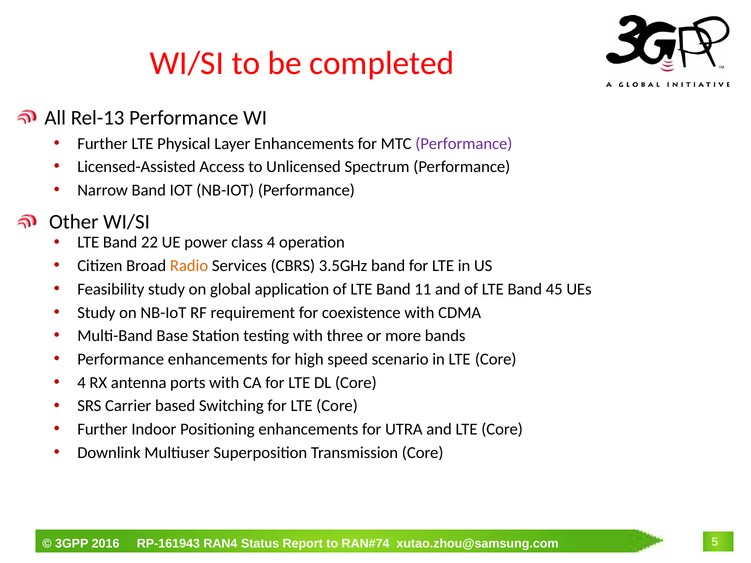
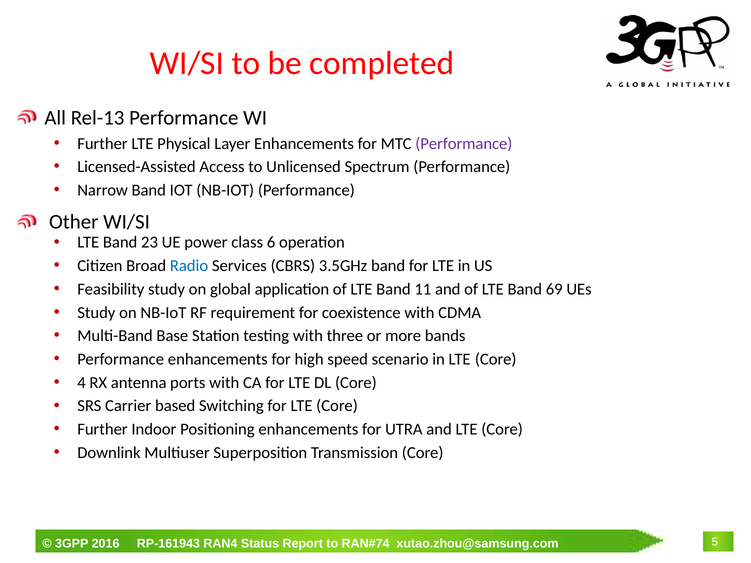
22: 22 -> 23
class 4: 4 -> 6
Radio colour: orange -> blue
45: 45 -> 69
